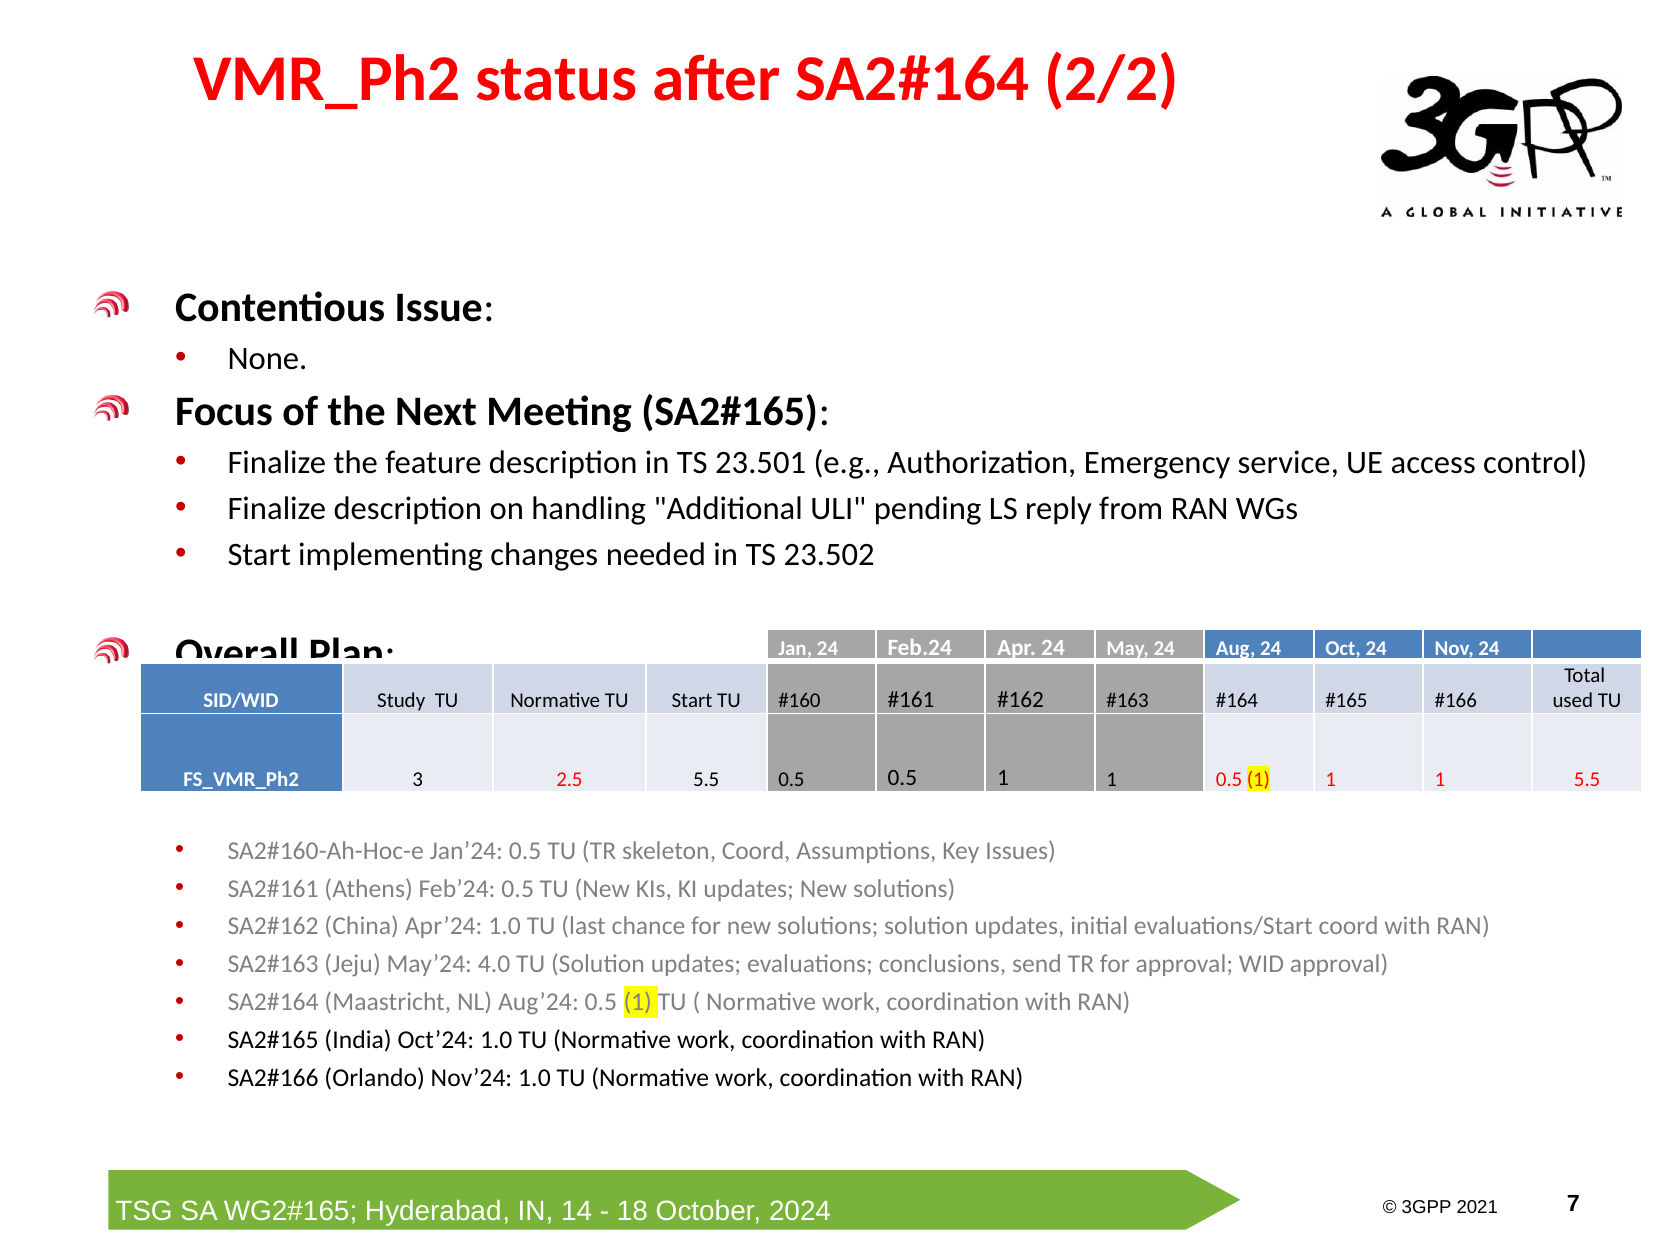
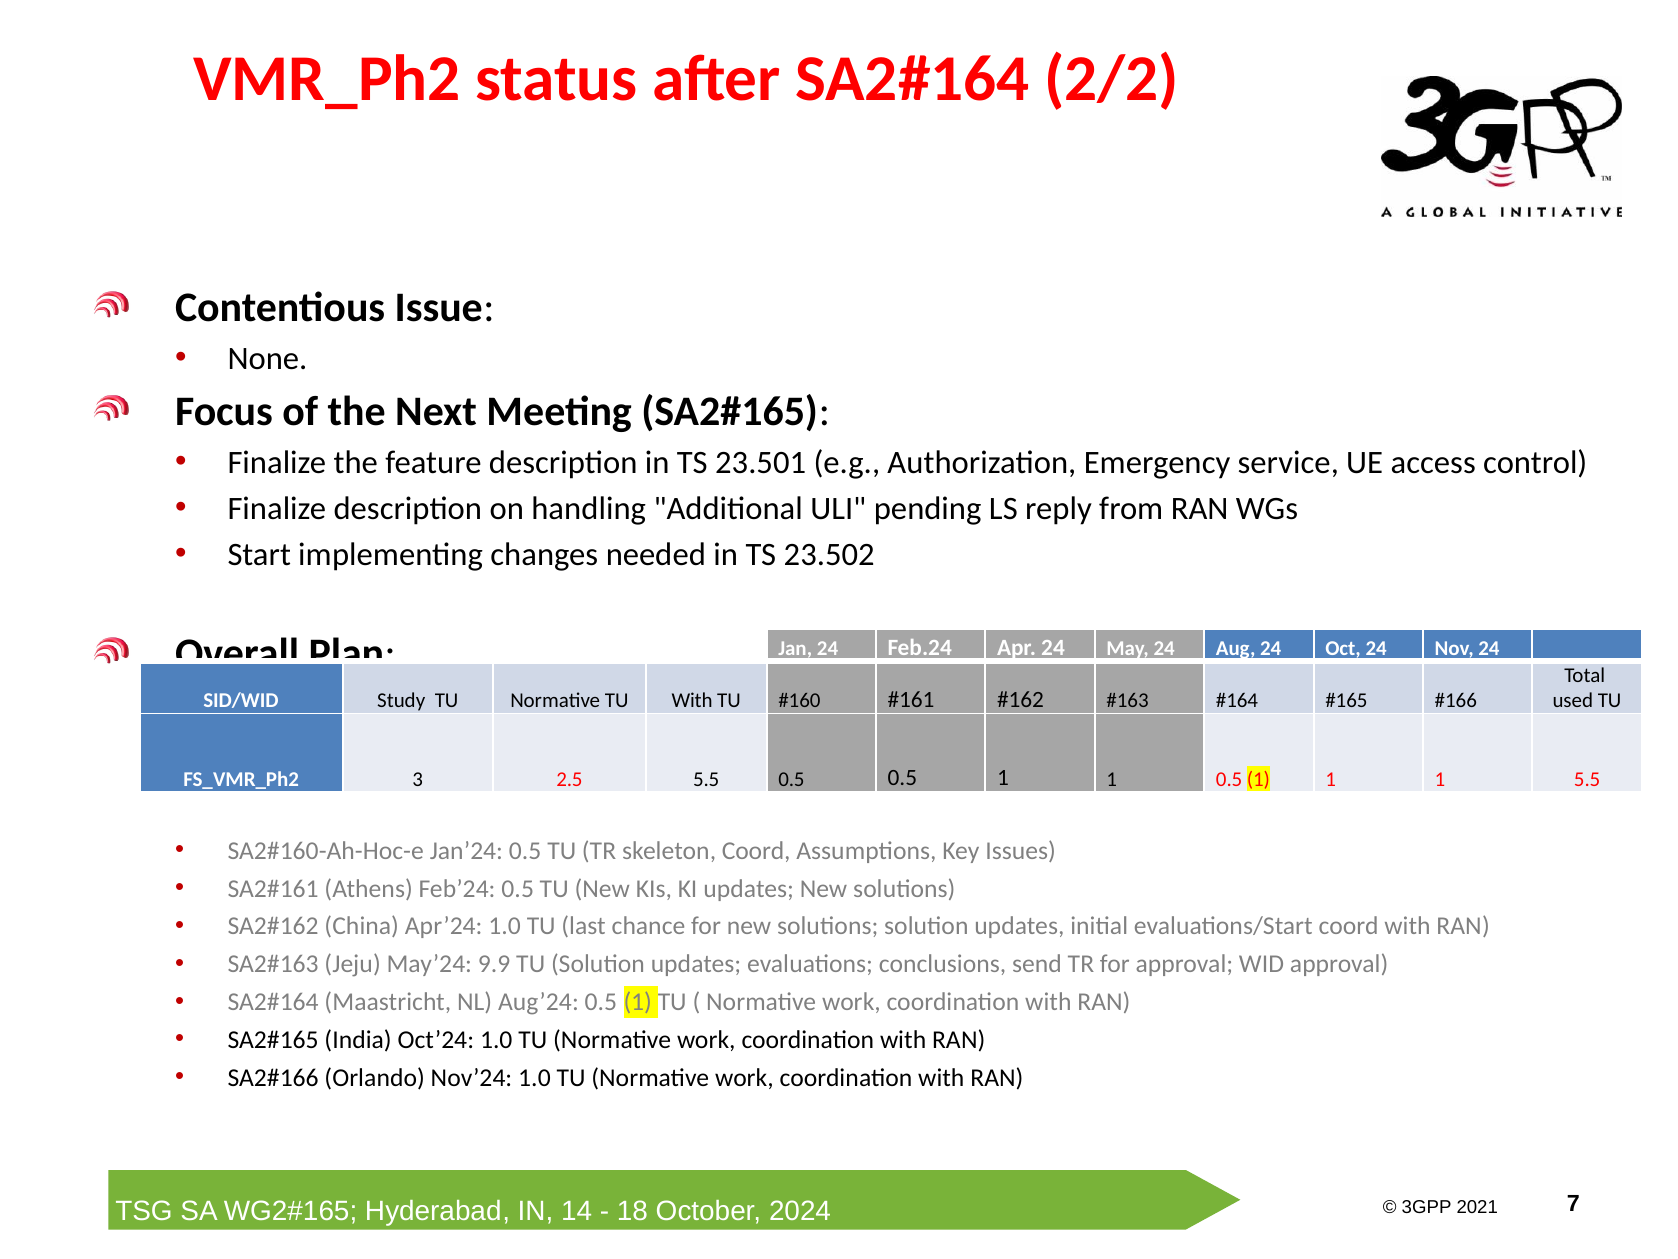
TU Start: Start -> With
4.0: 4.0 -> 9.9
